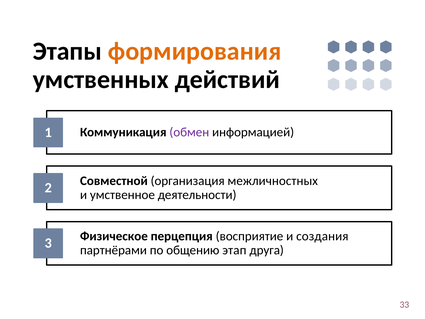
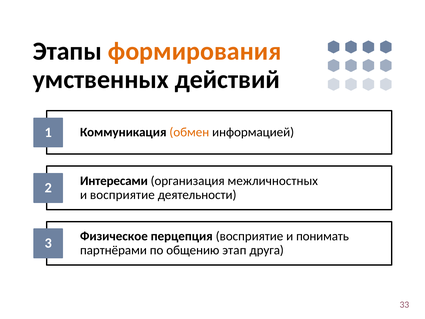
обмен colour: purple -> orange
Совместной: Совместной -> Интересами
и умственное: умственное -> восприятие
создания: создания -> понимать
